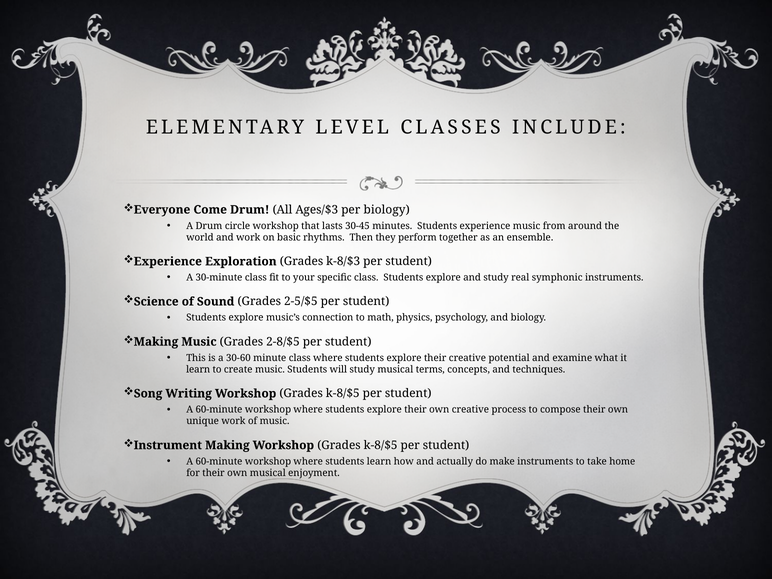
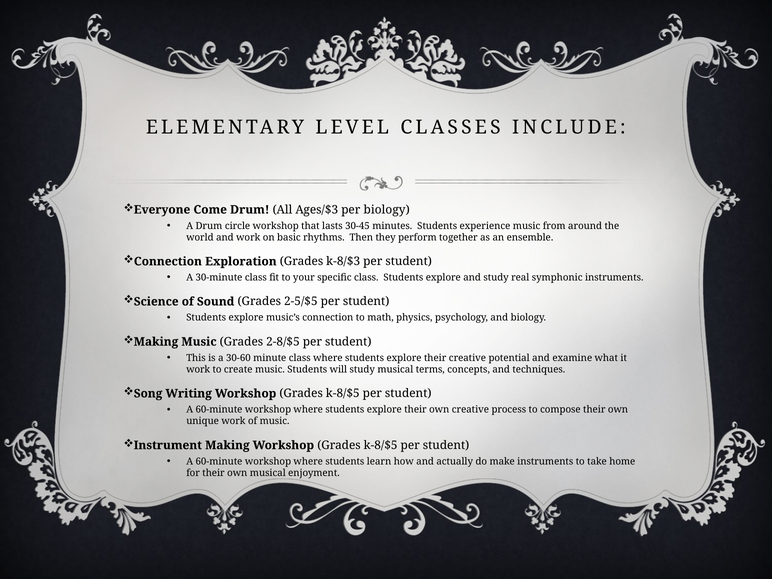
Experience at (168, 261): Experience -> Connection
learn at (198, 370): learn -> work
